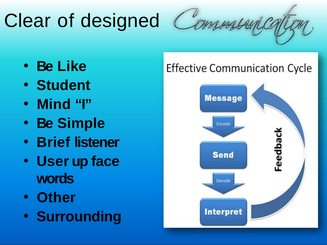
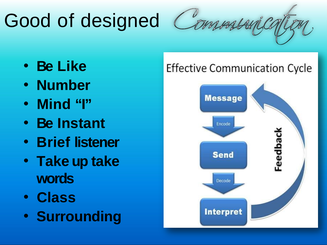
Clear: Clear -> Good
Student: Student -> Number
Simple: Simple -> Instant
User at (53, 162): User -> Take
up face: face -> take
Other: Other -> Class
